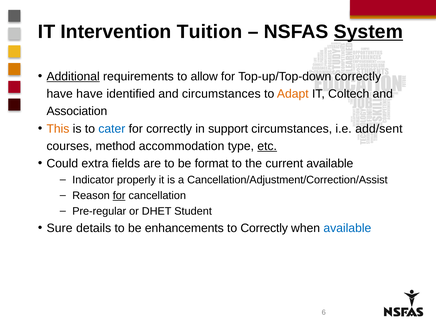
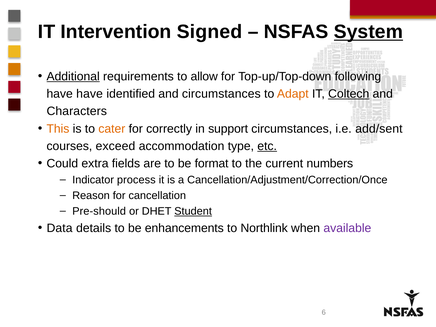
Tuition: Tuition -> Signed
Top-up/Top-down correctly: correctly -> following
Coltech underline: none -> present
Association: Association -> Characters
cater colour: blue -> orange
method: method -> exceed
current available: available -> numbers
properly: properly -> process
Cancellation/Adjustment/Correction/Assist: Cancellation/Adjustment/Correction/Assist -> Cancellation/Adjustment/Correction/Once
for at (119, 196) underline: present -> none
Pre-regular: Pre-regular -> Pre-should
Student underline: none -> present
Sure: Sure -> Data
to Correctly: Correctly -> Northlink
available at (347, 228) colour: blue -> purple
